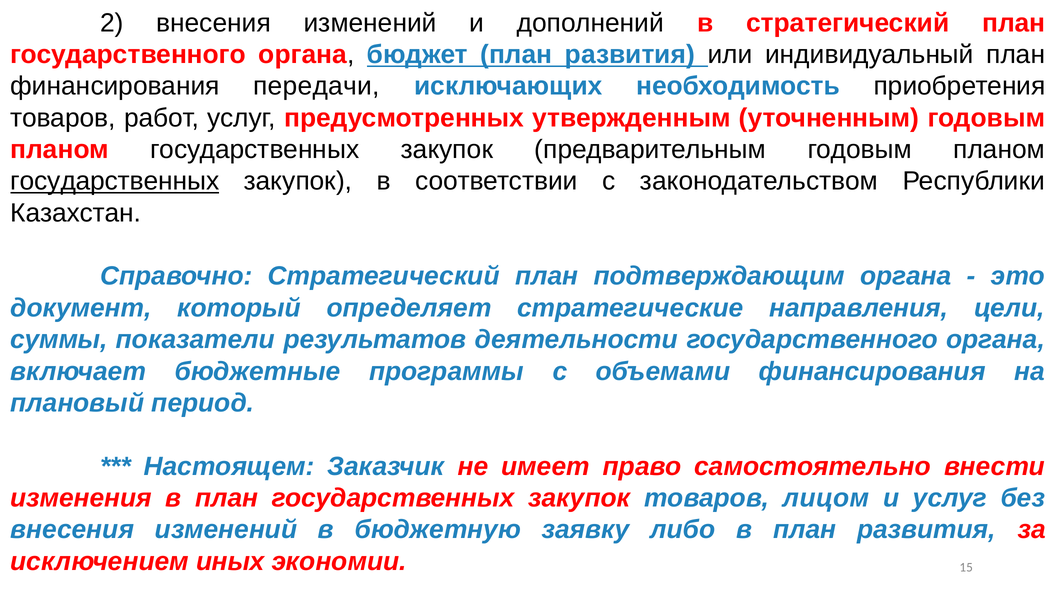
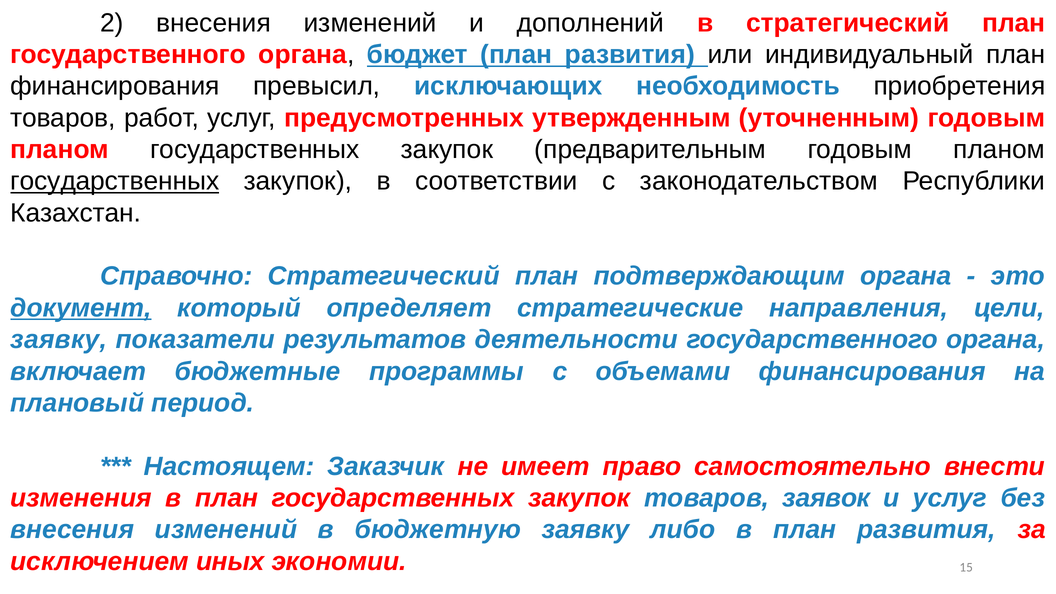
передачи: передачи -> превысил
документ underline: none -> present
суммы at (59, 340): суммы -> заявку
лицом: лицом -> заявок
